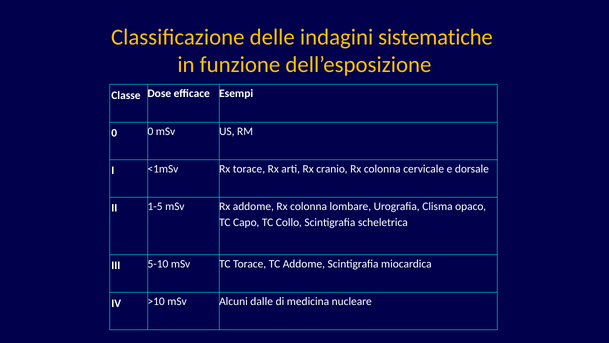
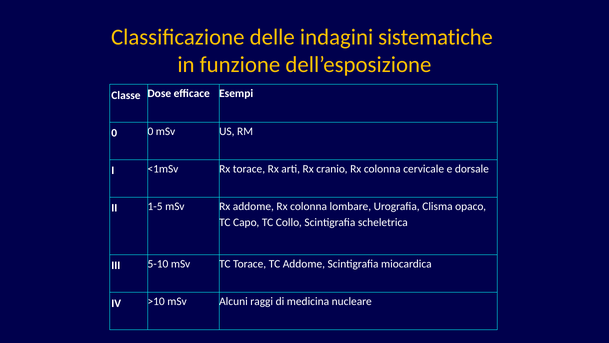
dalle: dalle -> raggi
